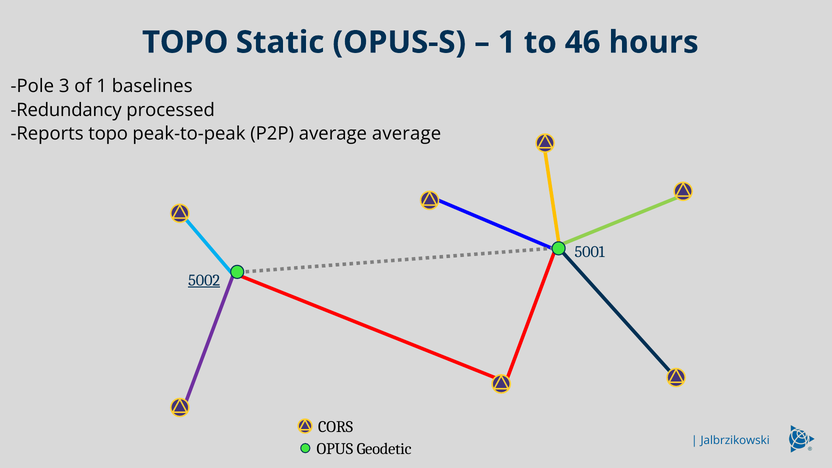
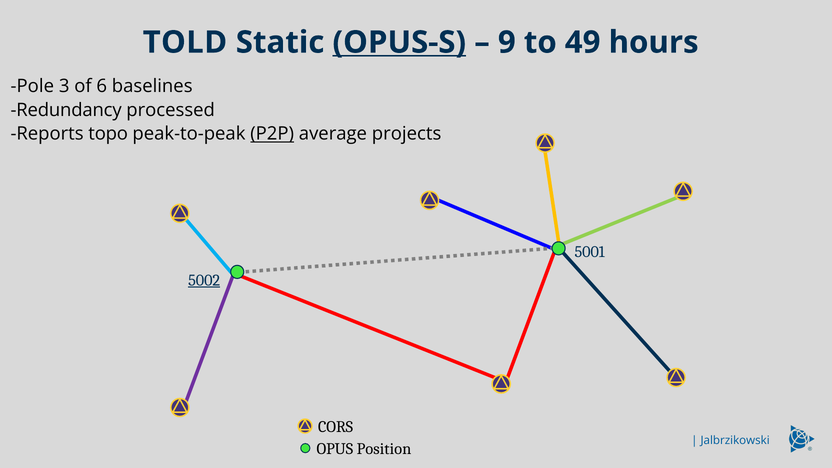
TOPO at (185, 42): TOPO -> TOLD
OPUS-S underline: none -> present
1 at (507, 42): 1 -> 9
46: 46 -> 49
of 1: 1 -> 6
P2P underline: none -> present
average average: average -> projects
Geodetic: Geodetic -> Position
